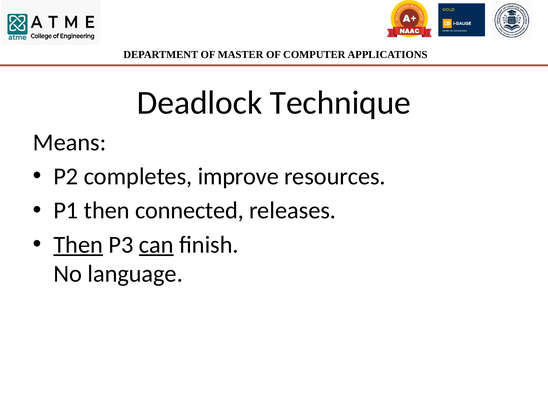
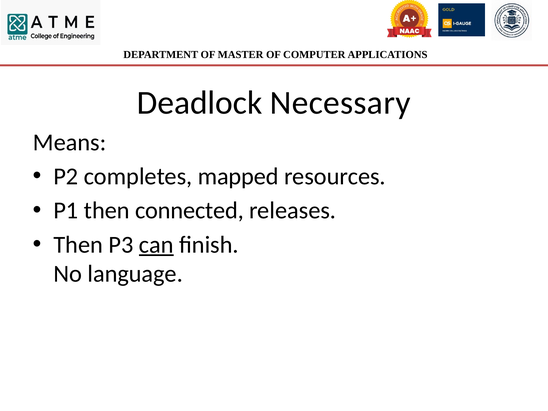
Technique: Technique -> Necessary
improve: improve -> mapped
Then at (78, 245) underline: present -> none
